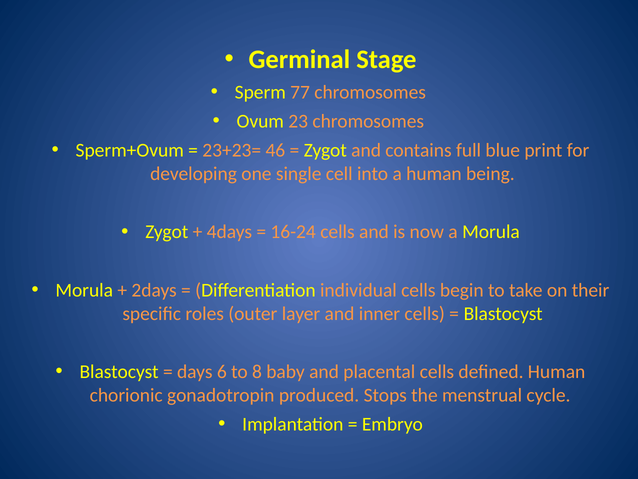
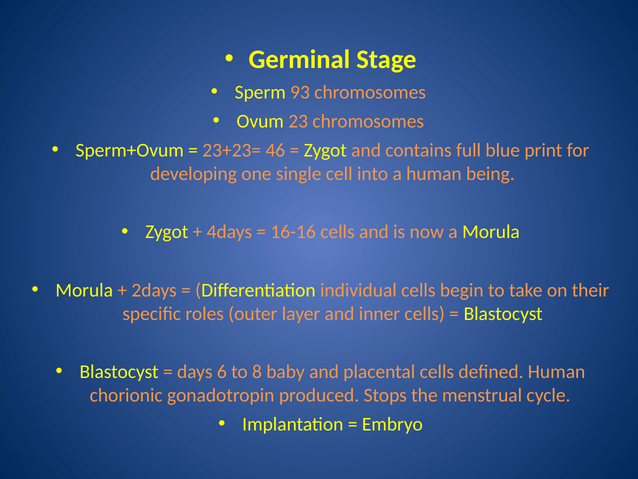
77: 77 -> 93
16-24: 16-24 -> 16-16
